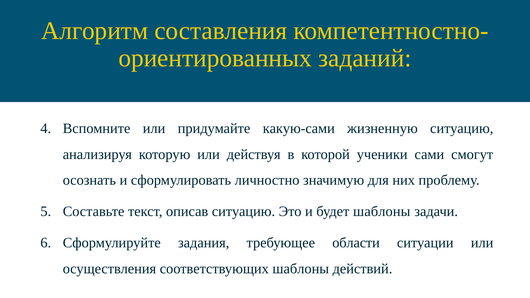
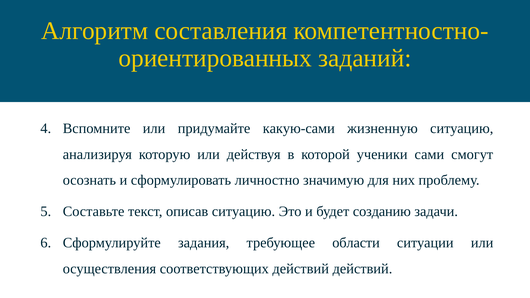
будет шаблоны: шаблоны -> созданию
соответствующих шаблоны: шаблоны -> действий
